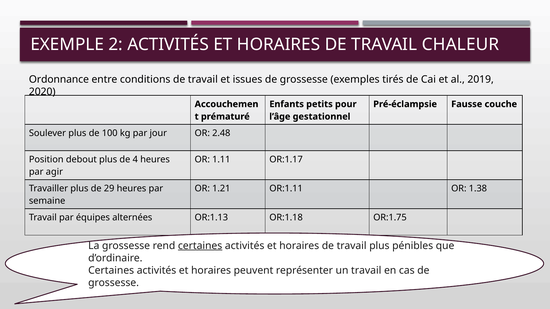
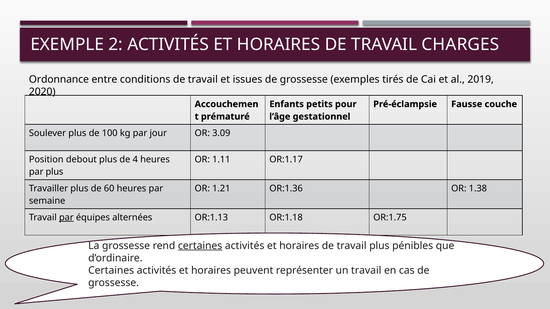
CHALEUR: CHALEUR -> CHARGES
2.48: 2.48 -> 3.09
par agir: agir -> plus
29: 29 -> 60
OR:1.11: OR:1.11 -> OR:1.36
par at (66, 218) underline: none -> present
